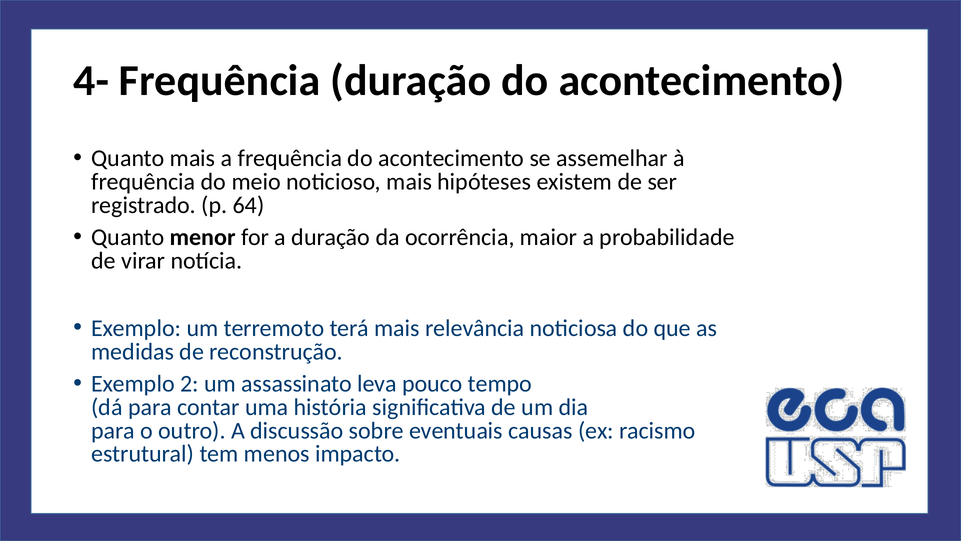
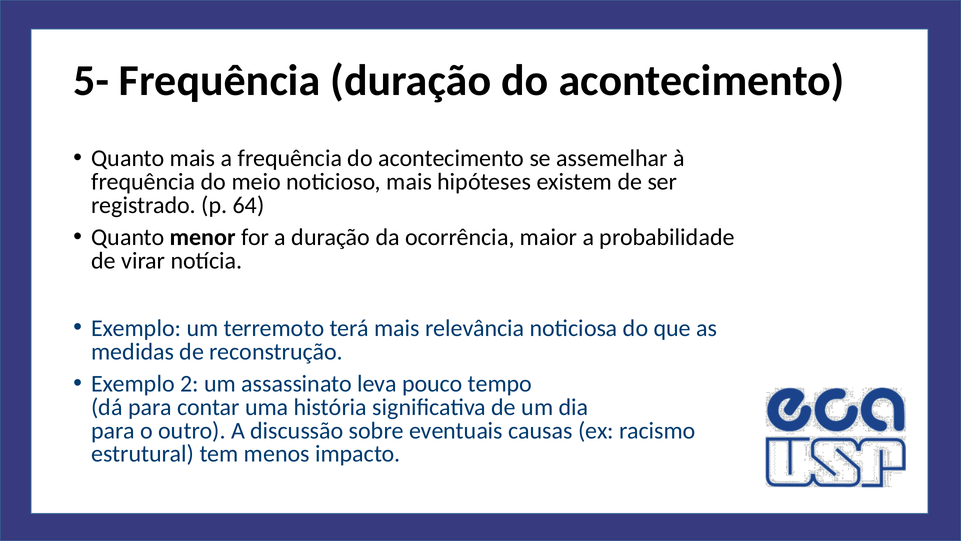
4-: 4- -> 5-
